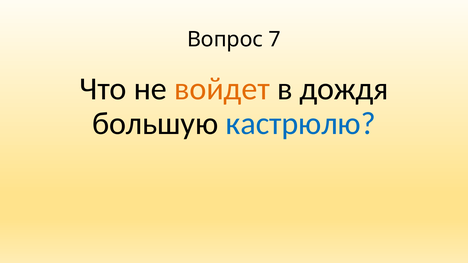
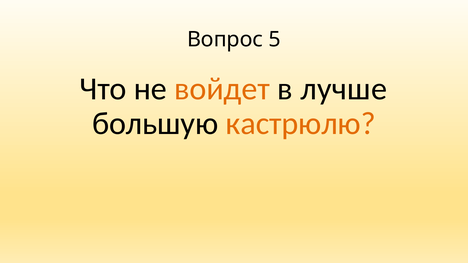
7: 7 -> 5
дождя: дождя -> лучше
кастрюлю colour: blue -> orange
